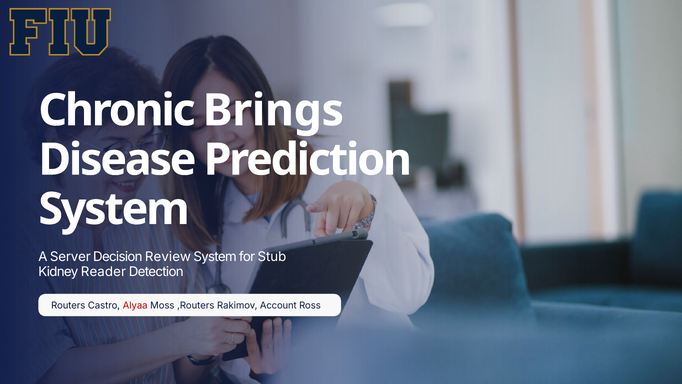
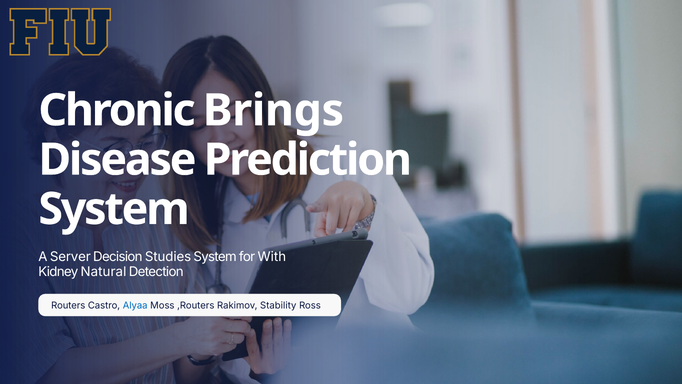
Review: Review -> Studies
Stub: Stub -> With
Reader: Reader -> Natural
Alyaa colour: red -> blue
Account: Account -> Stability
